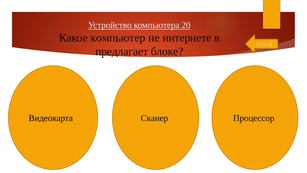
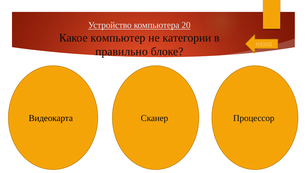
интернете: интернете -> категории
предлагает: предлагает -> правильно
